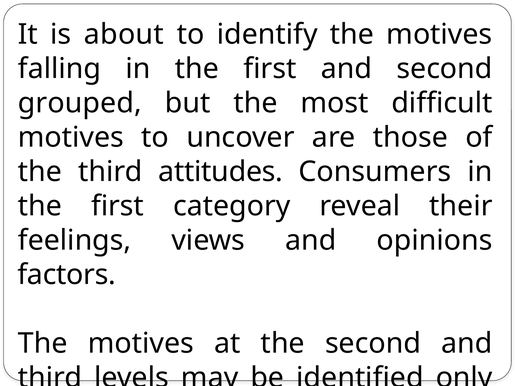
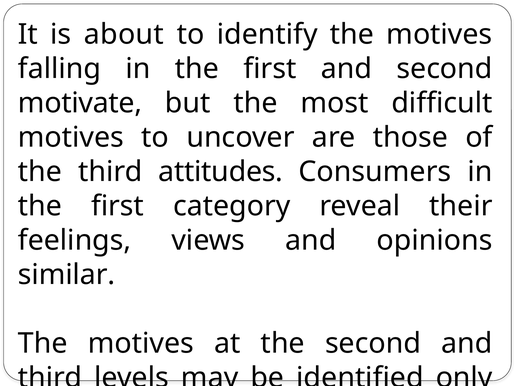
grouped: grouped -> motivate
factors: factors -> similar
